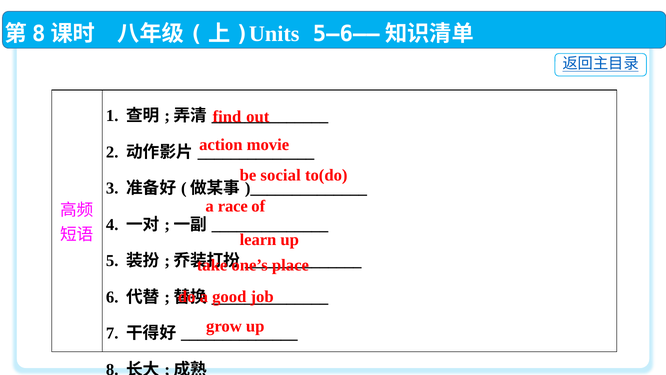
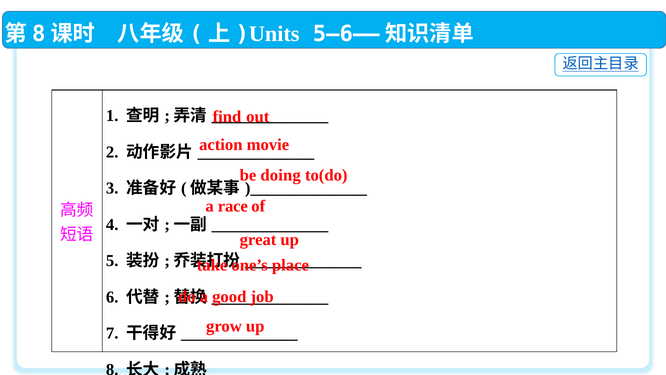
social: social -> doing
learn: learn -> great
